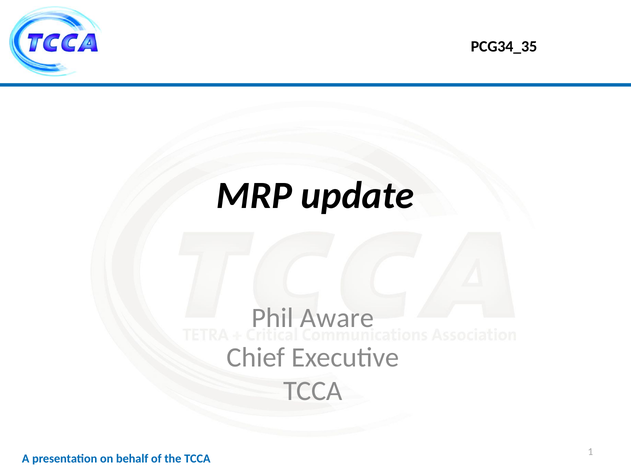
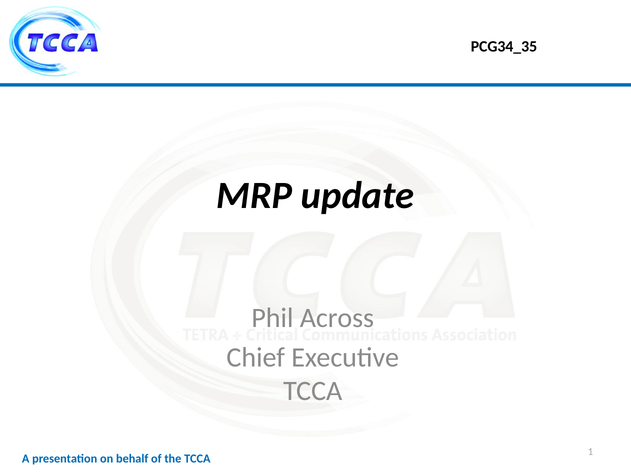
Aware: Aware -> Across
